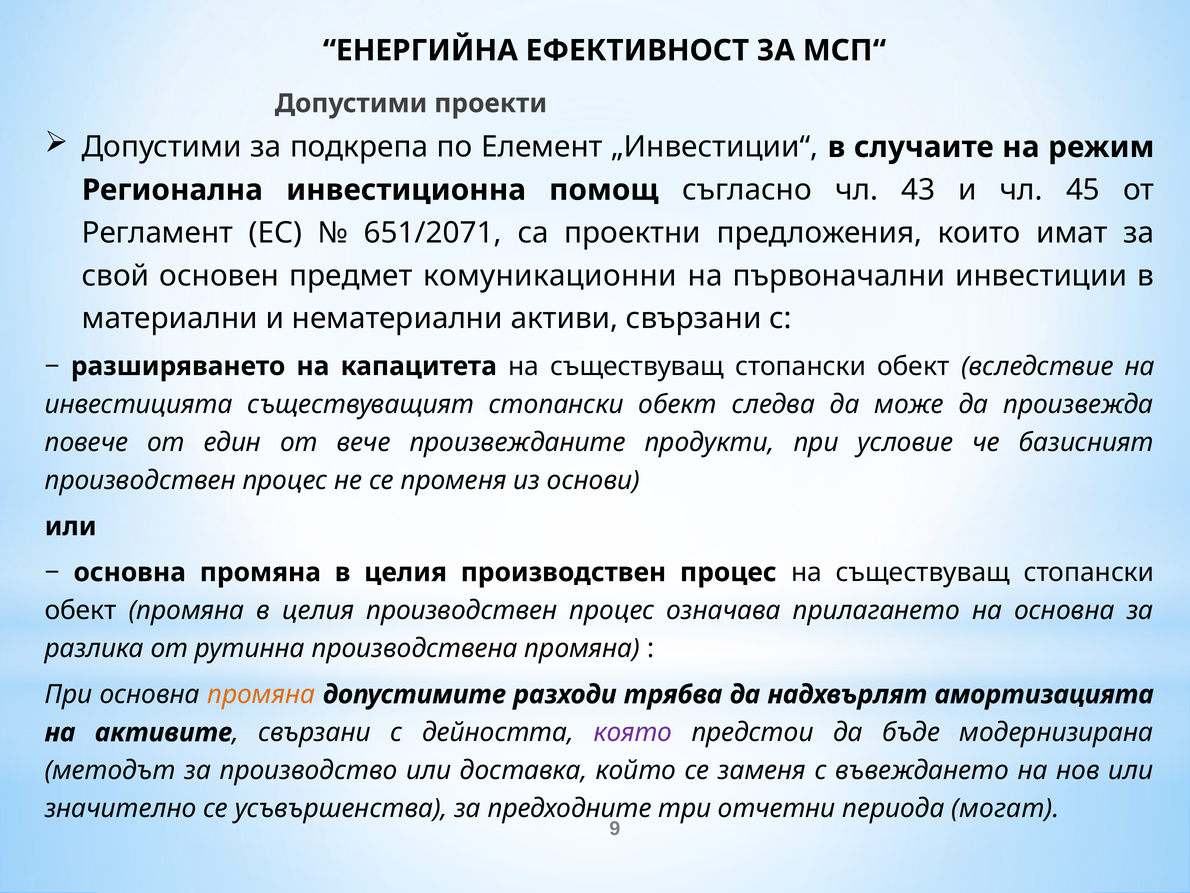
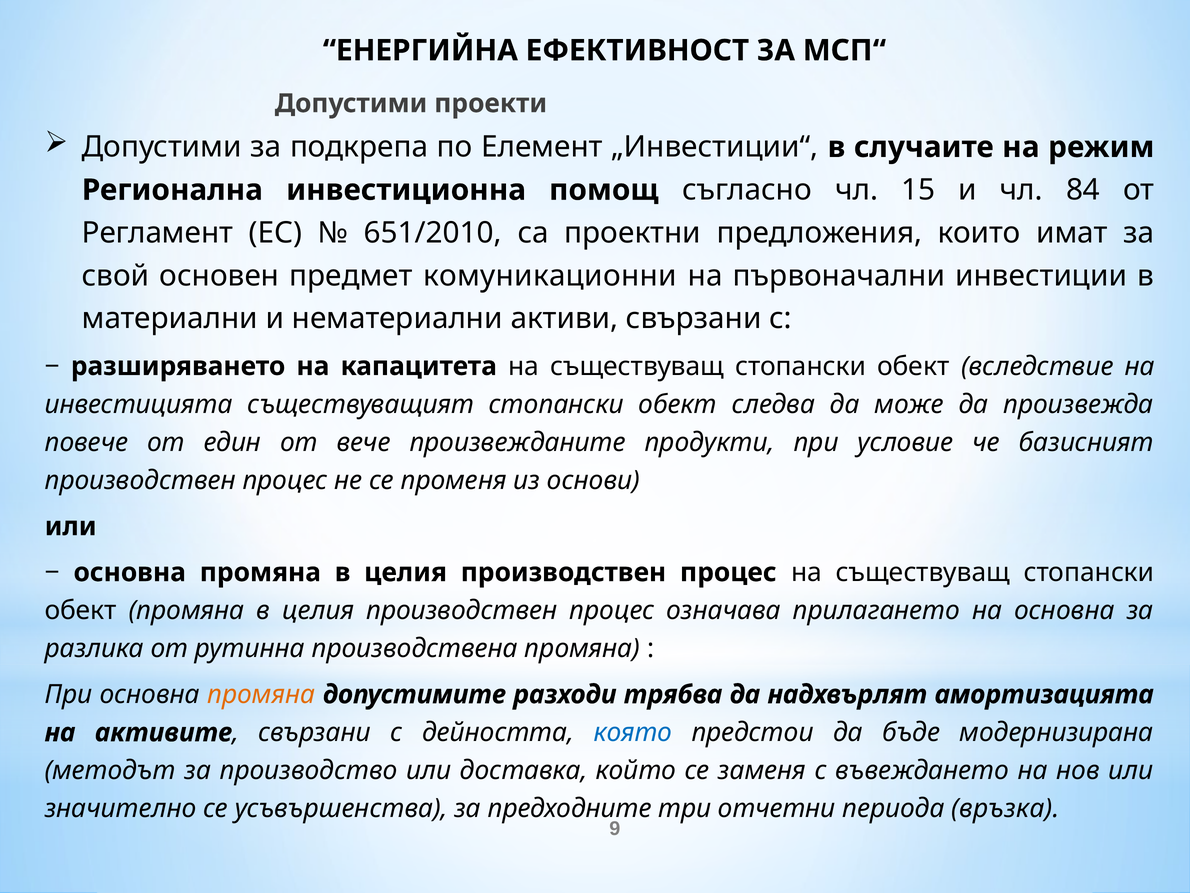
43: 43 -> 15
45: 45 -> 84
651/2071: 651/2071 -> 651/2010
която colour: purple -> blue
могат: могат -> връзка
